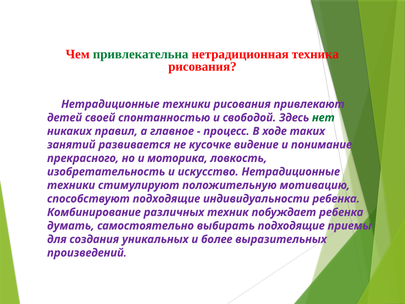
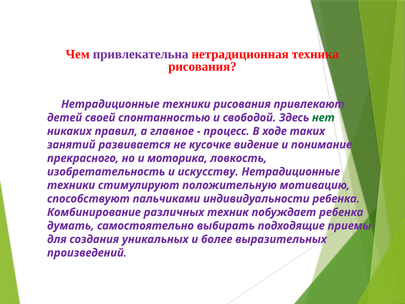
привлекательна colour: green -> purple
искусство: искусство -> искусству
способствуют подходящие: подходящие -> пальчиками
